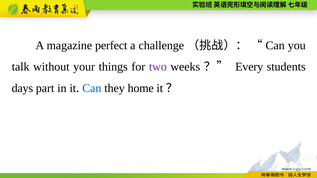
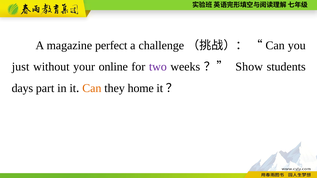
talk: talk -> just
things: things -> online
Every: Every -> Show
Can at (92, 88) colour: blue -> orange
